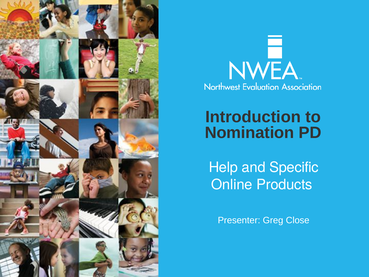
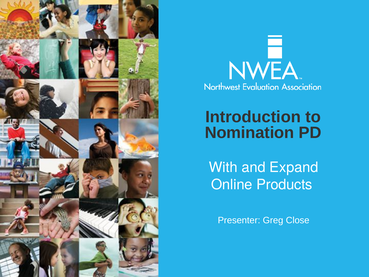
Help: Help -> With
Specific: Specific -> Expand
